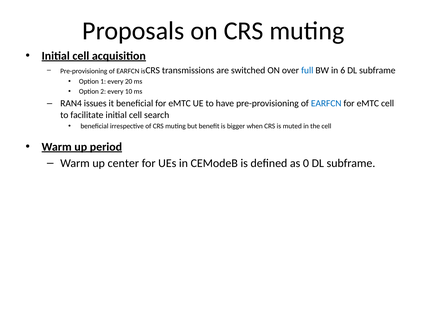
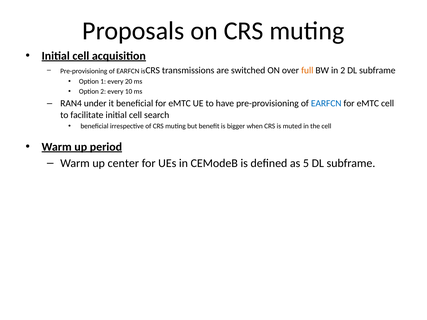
full colour: blue -> orange
in 6: 6 -> 2
issues: issues -> under
0: 0 -> 5
